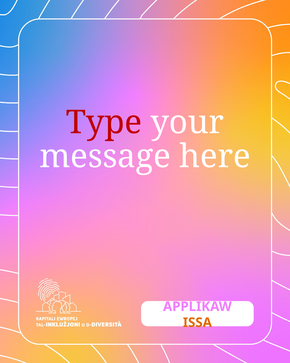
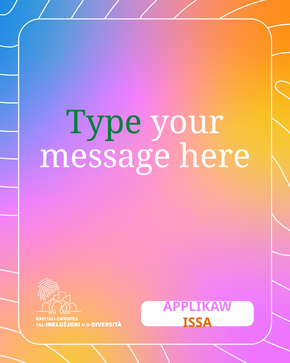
Type colour: red -> green
